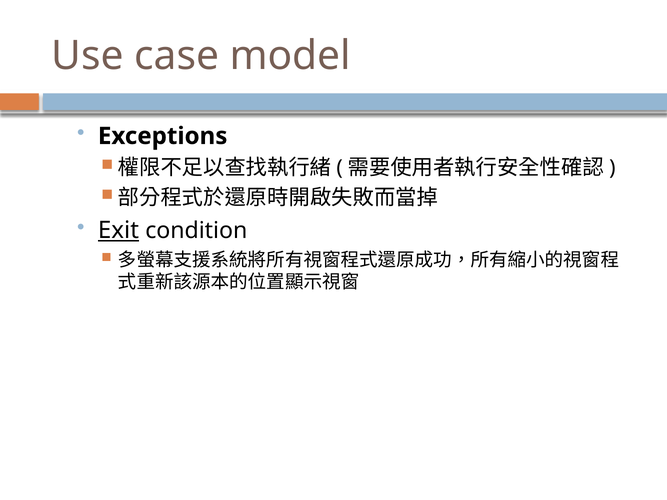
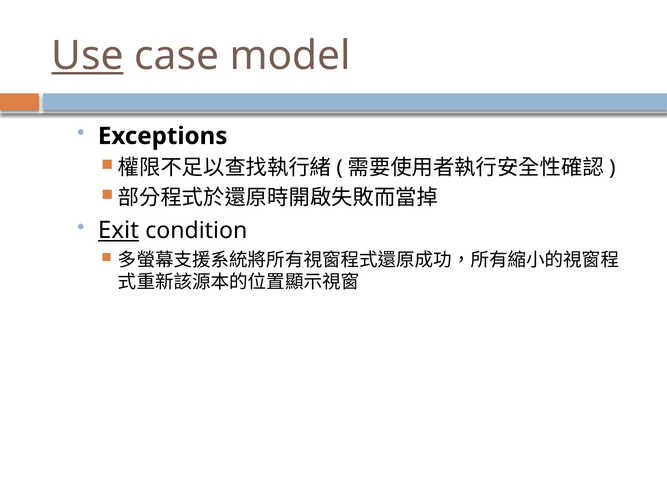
Use underline: none -> present
